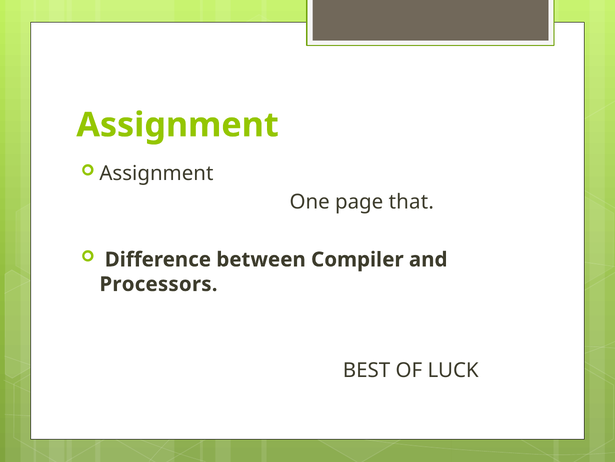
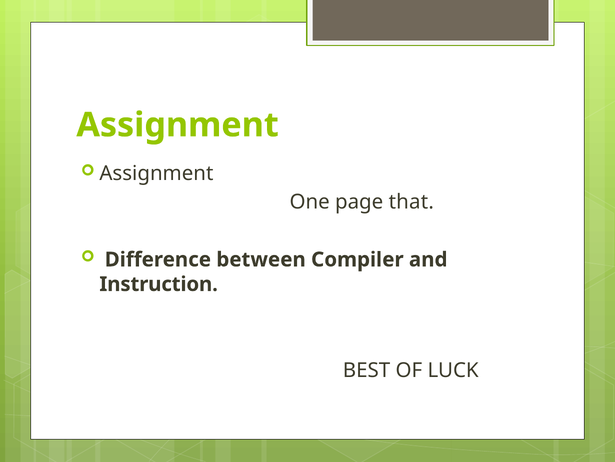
Processors: Processors -> Instruction
